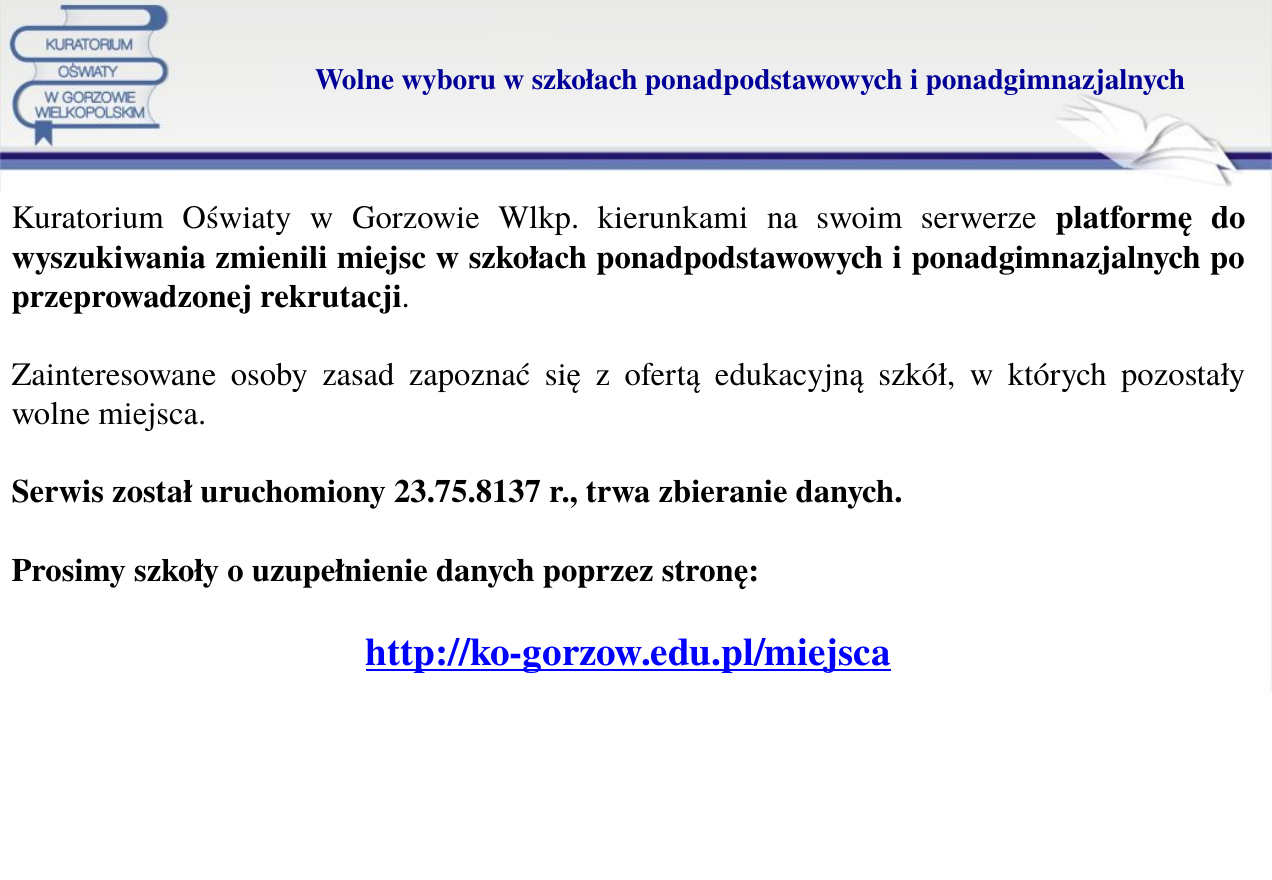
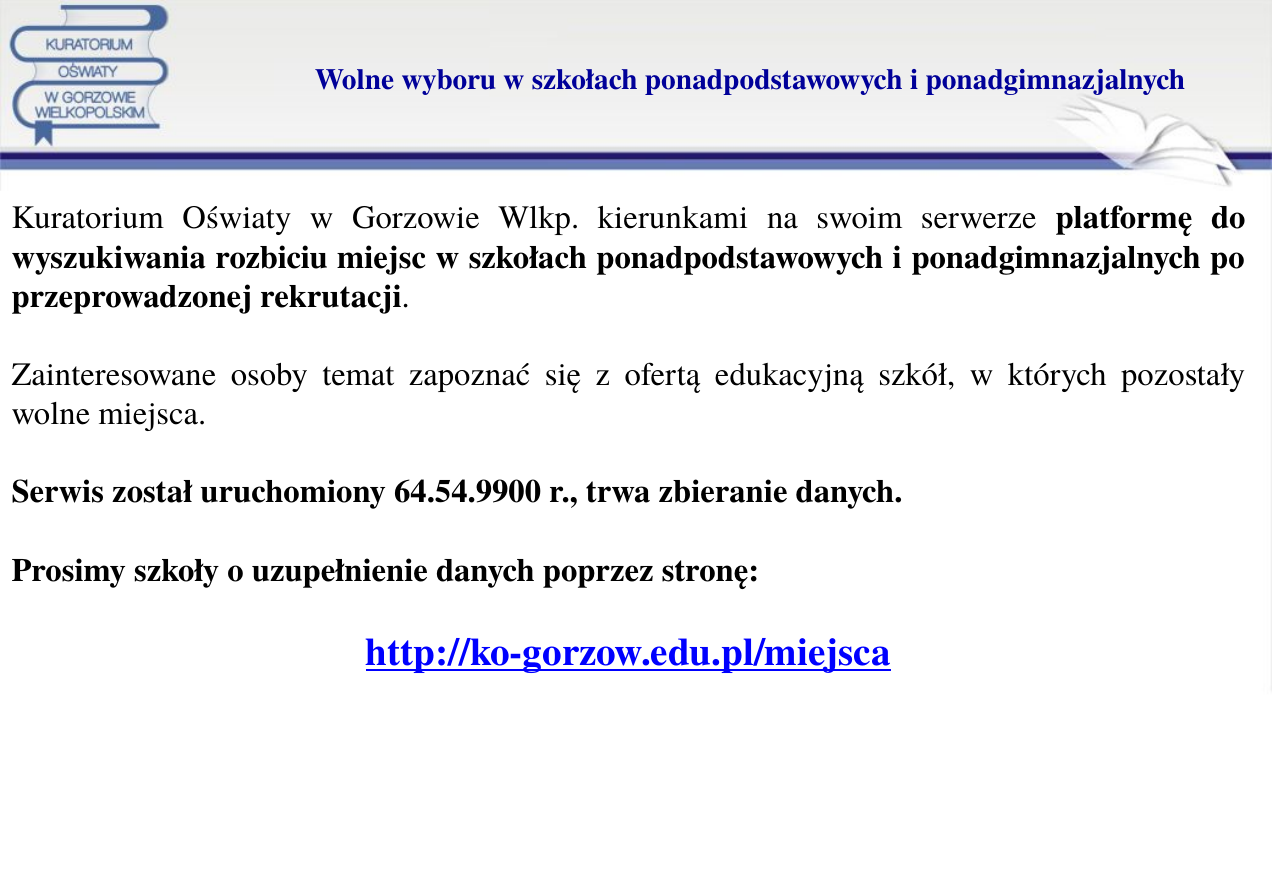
zmienili: zmienili -> rozbiciu
zasad: zasad -> temat
23.75.8137: 23.75.8137 -> 64.54.9900
